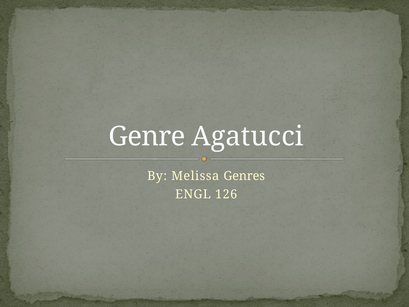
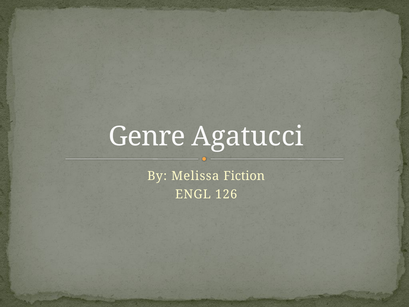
Genres: Genres -> Fiction
